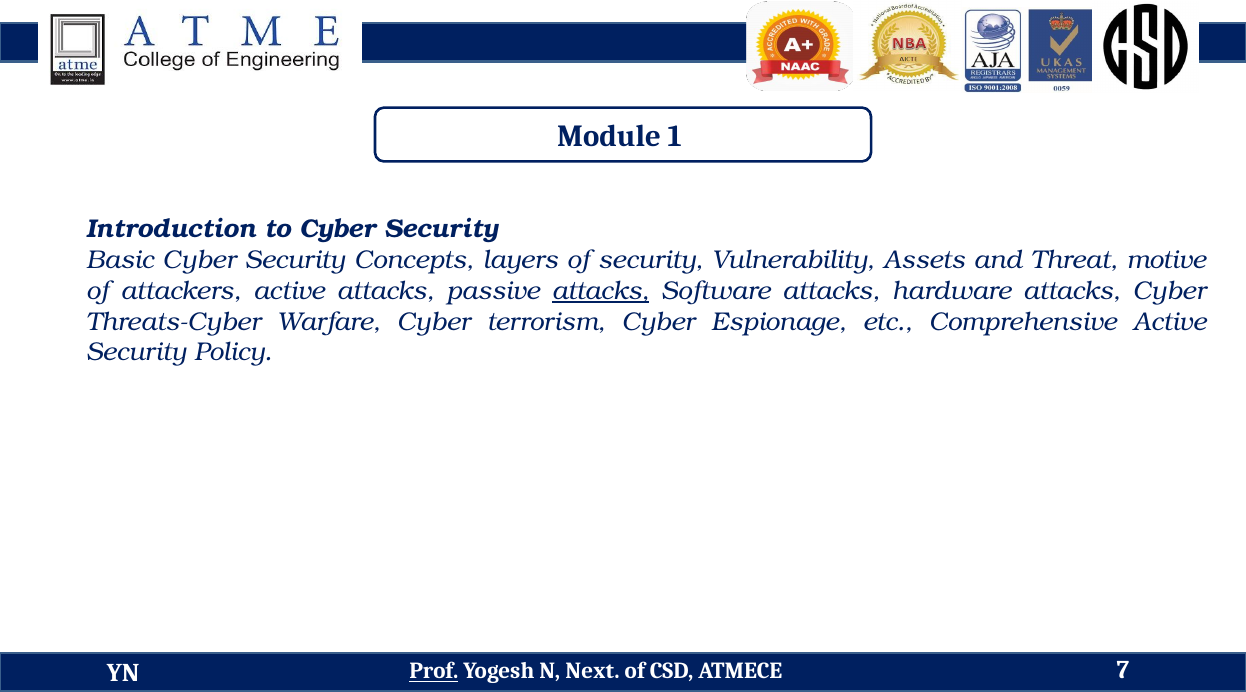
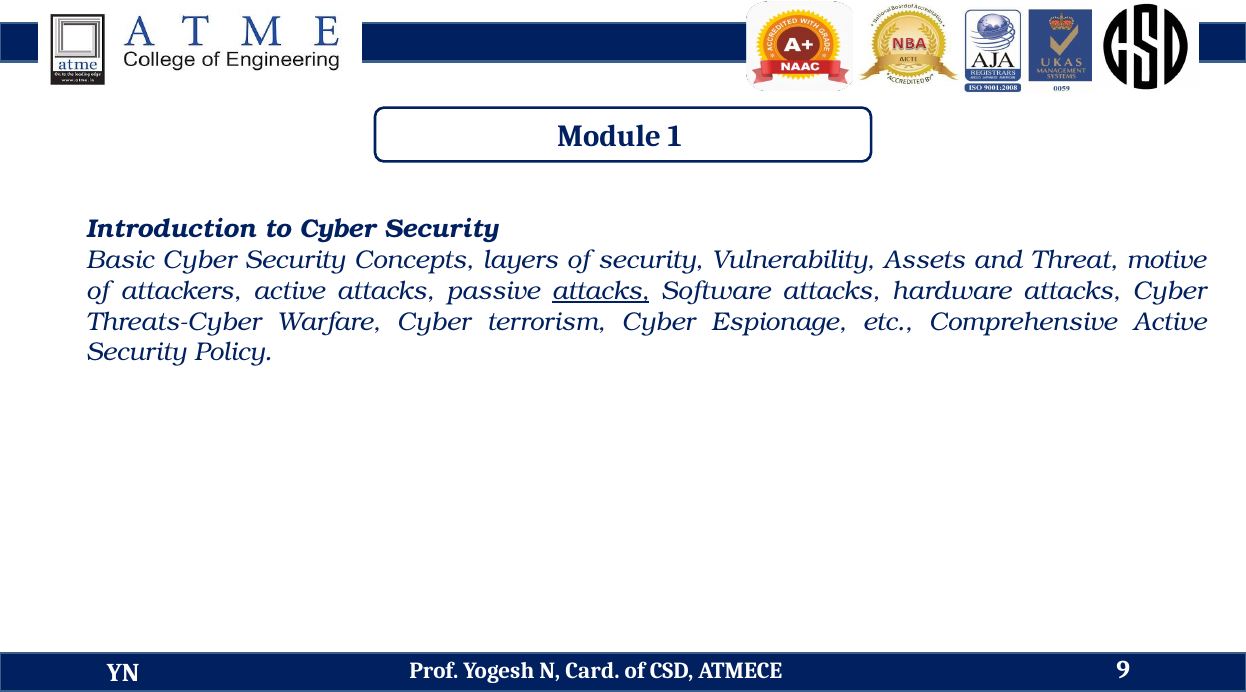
Prof underline: present -> none
Next: Next -> Card
7: 7 -> 9
